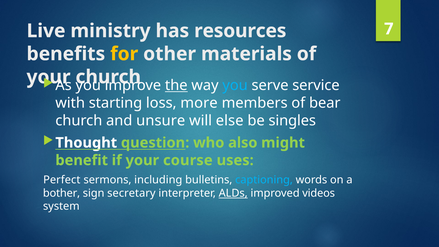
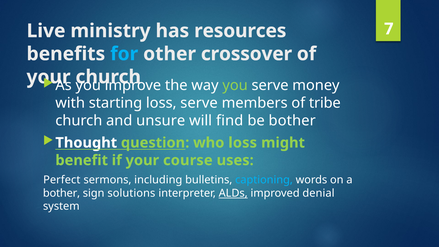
for colour: yellow -> light blue
materials: materials -> crossover
the underline: present -> none
you at (235, 85) colour: light blue -> light green
service: service -> money
loss more: more -> serve
bear: bear -> tribe
else: else -> find
be singles: singles -> bother
who also: also -> loss
secretary: secretary -> solutions
videos: videos -> denial
